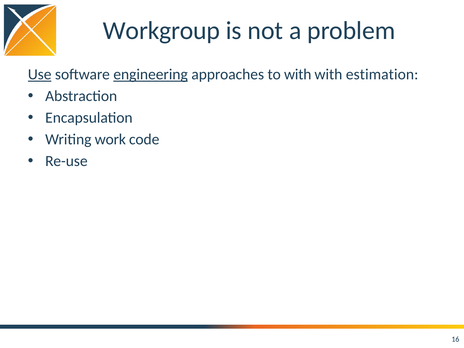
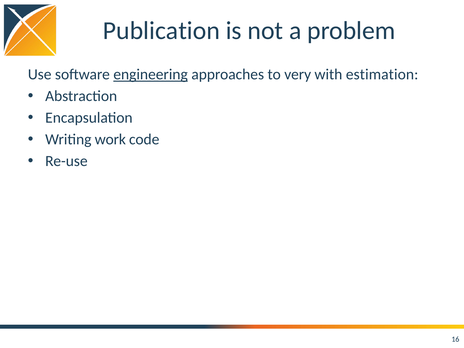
Workgroup: Workgroup -> Publication
Use underline: present -> none
to with: with -> very
